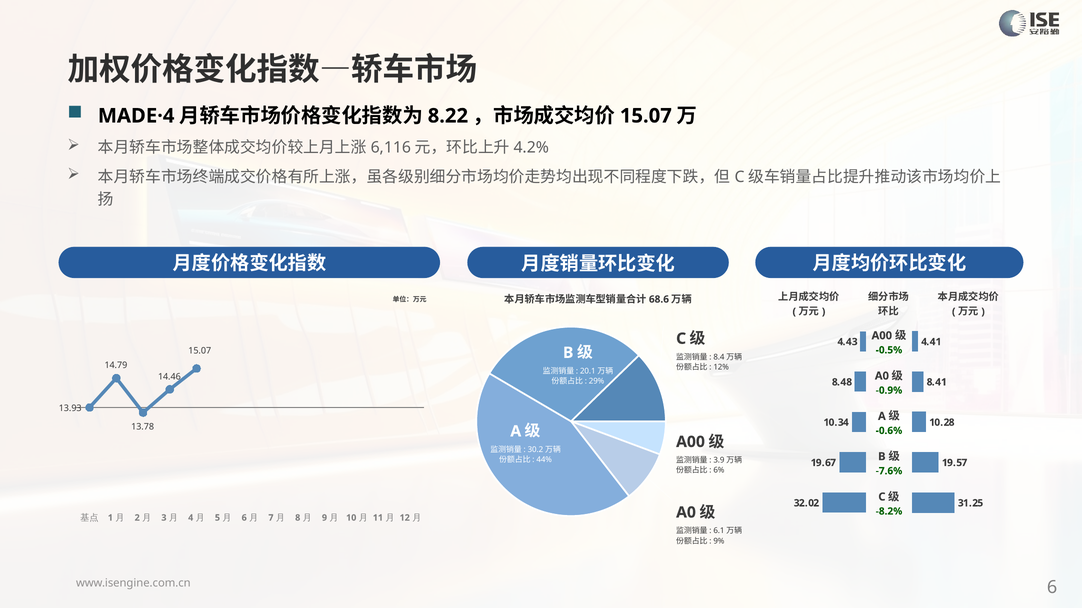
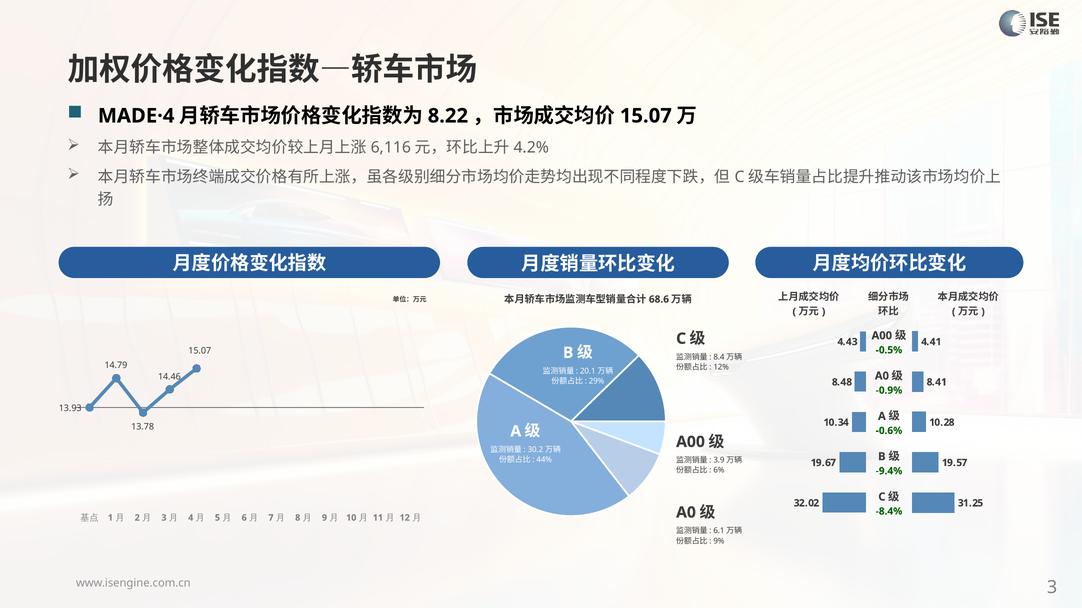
-7.6%: -7.6% -> -9.4%
-8.2%: -8.2% -> -8.4%
6 at (1052, 588): 6 -> 3
